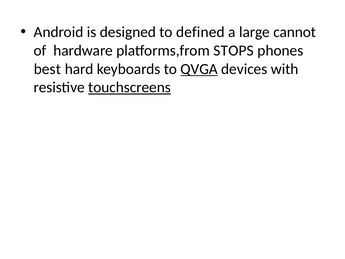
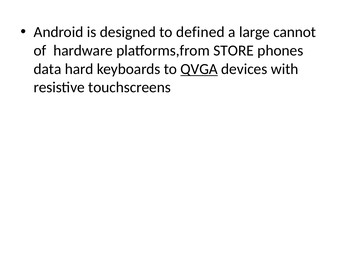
STOPS: STOPS -> STORE
best: best -> data
touchscreens underline: present -> none
